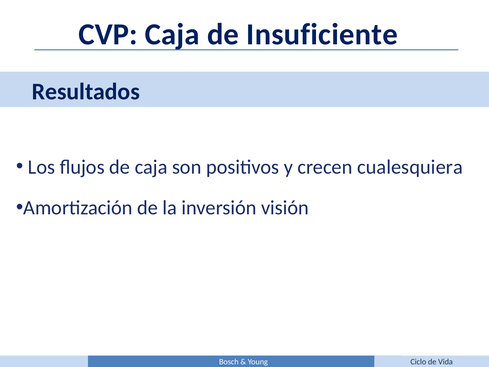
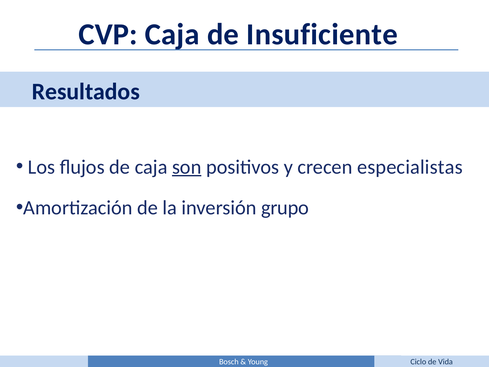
son underline: none -> present
cualesquiera: cualesquiera -> especialistas
visión: visión -> grupo
